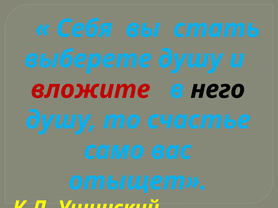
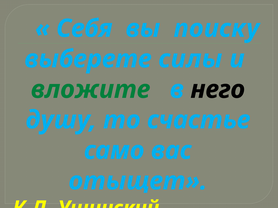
стать: стать -> поиску
выберете душу: душу -> силы
вложите colour: red -> green
